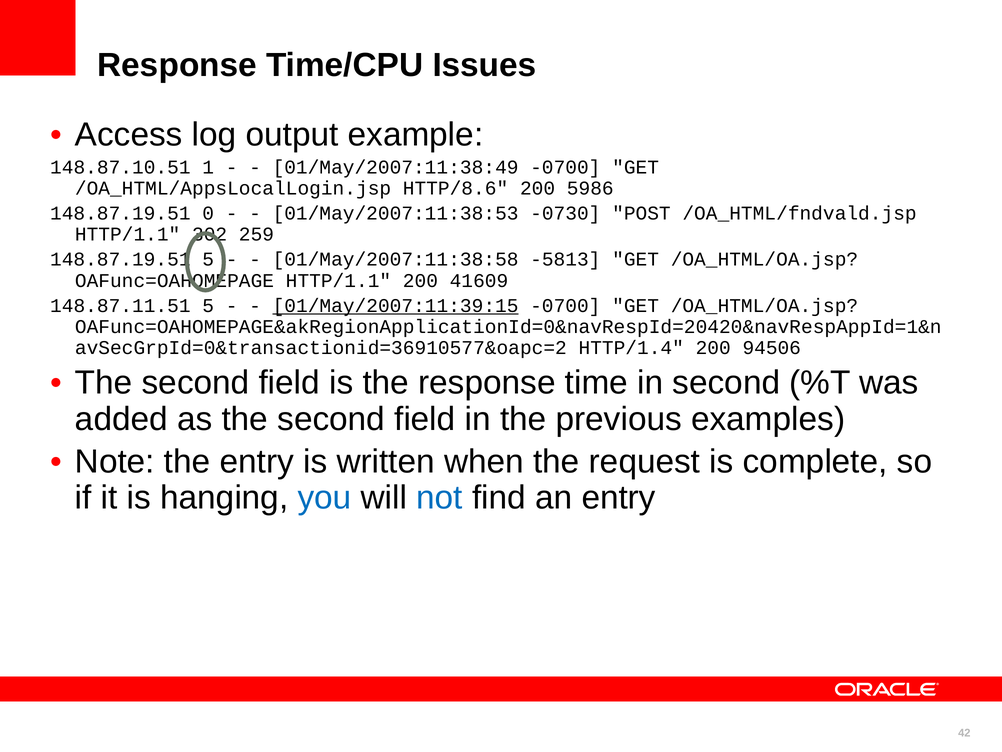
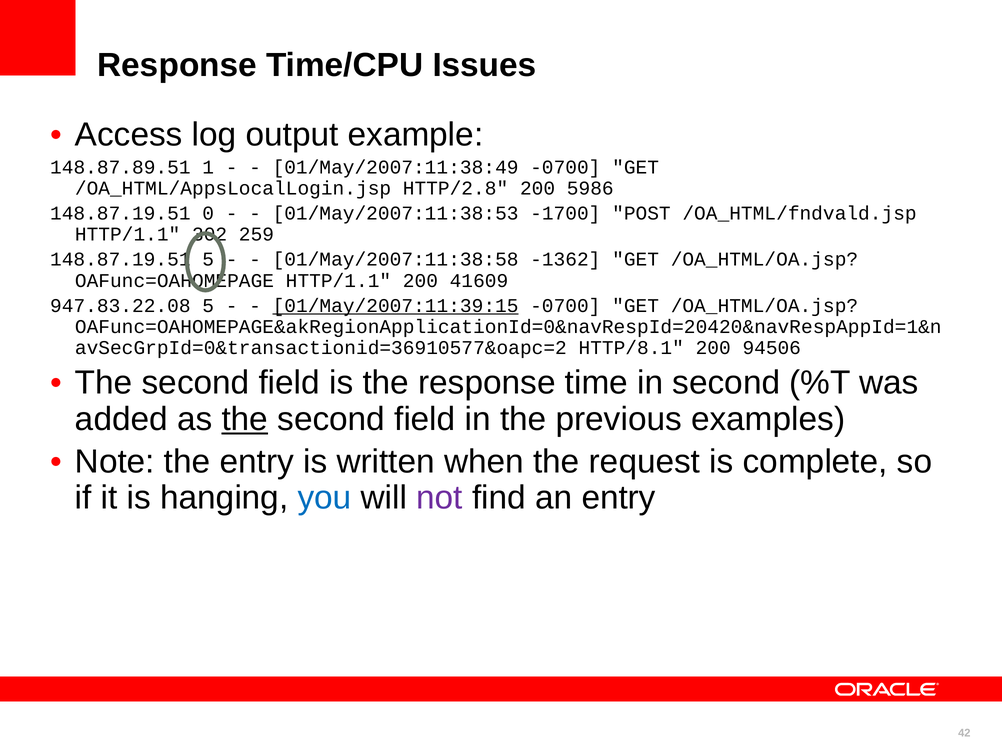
148.87.10.51: 148.87.10.51 -> 148.87.89.51
HTTP/8.6: HTTP/8.6 -> HTTP/2.8
-0730: -0730 -> -1700
-5813: -5813 -> -1362
148.87.11.51: 148.87.11.51 -> 947.83.22.08
HTTP/1.4: HTTP/1.4 -> HTTP/8.1
the at (245, 419) underline: none -> present
not colour: blue -> purple
